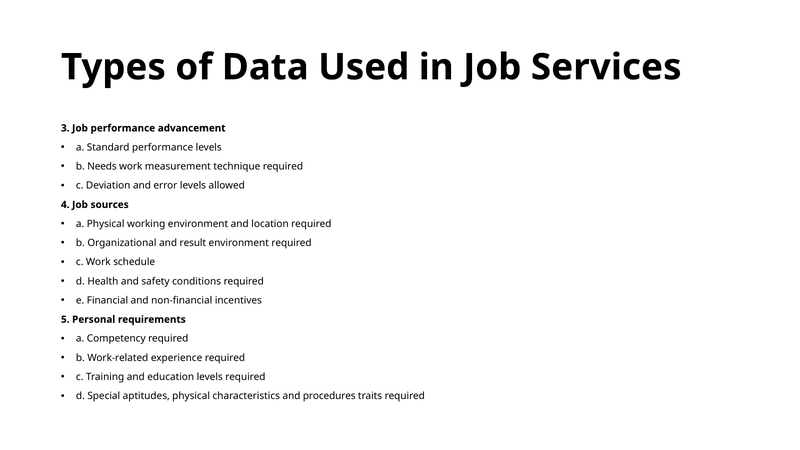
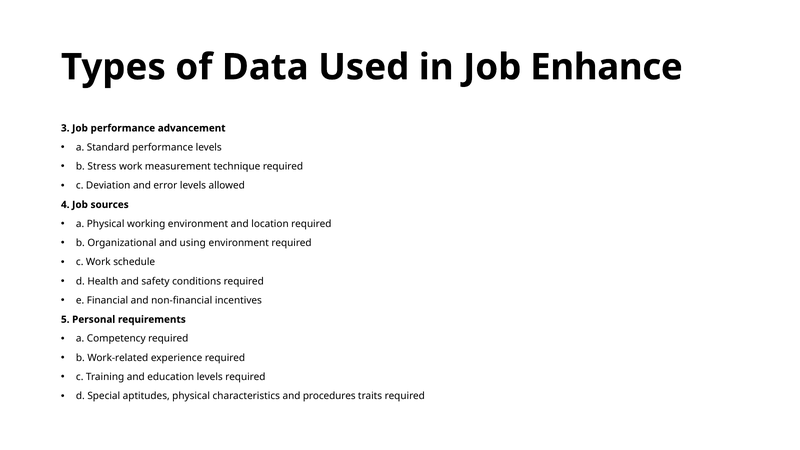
Services: Services -> Enhance
Needs: Needs -> Stress
result: result -> using
